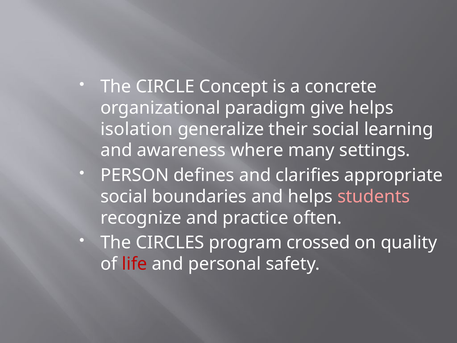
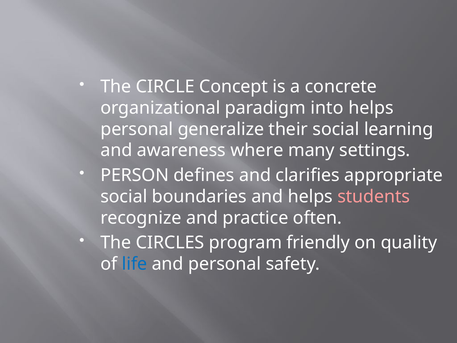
give: give -> into
isolation at (137, 129): isolation -> personal
crossed: crossed -> friendly
life colour: red -> blue
